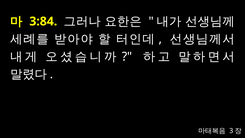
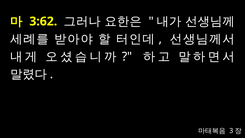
3:84: 3:84 -> 3:62
